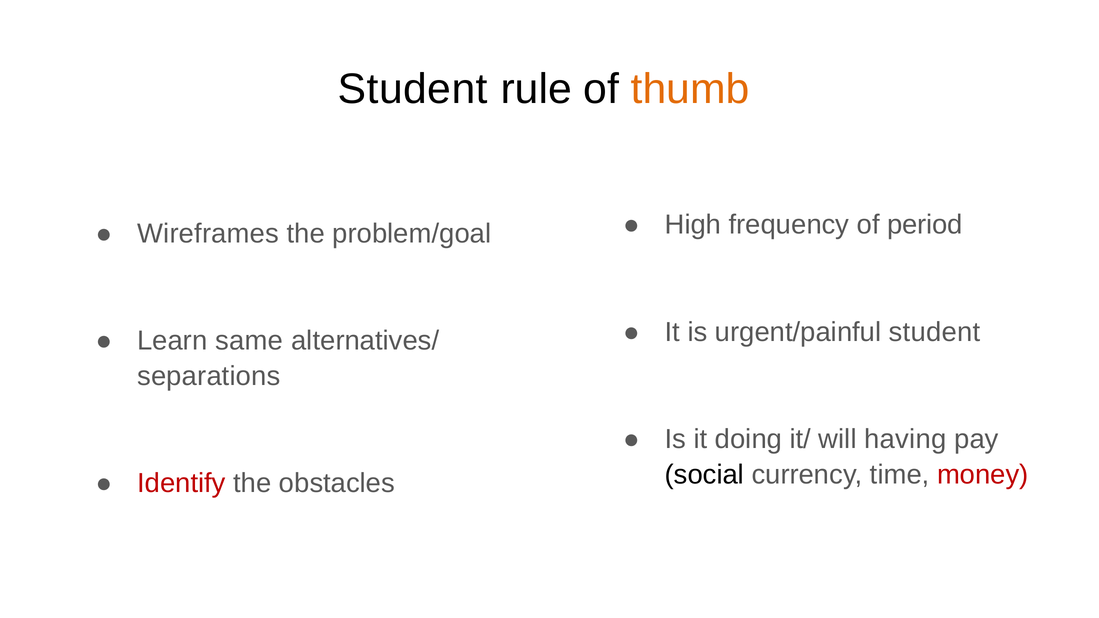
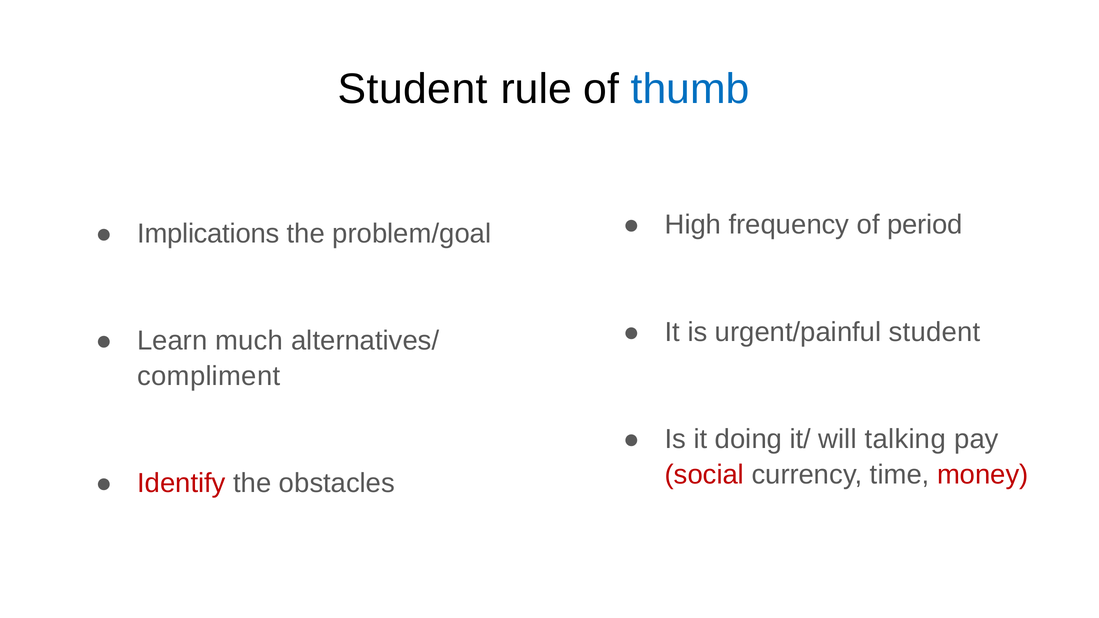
thumb colour: orange -> blue
Wireframes: Wireframes -> Implications
same: same -> much
separations: separations -> compliment
having: having -> talking
social colour: black -> red
